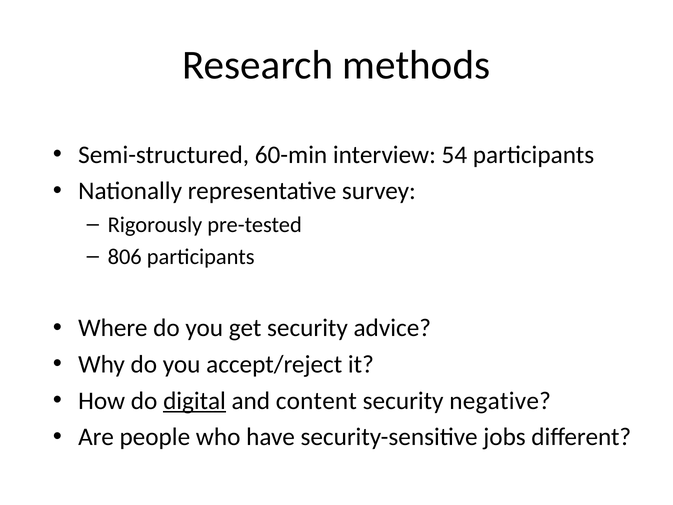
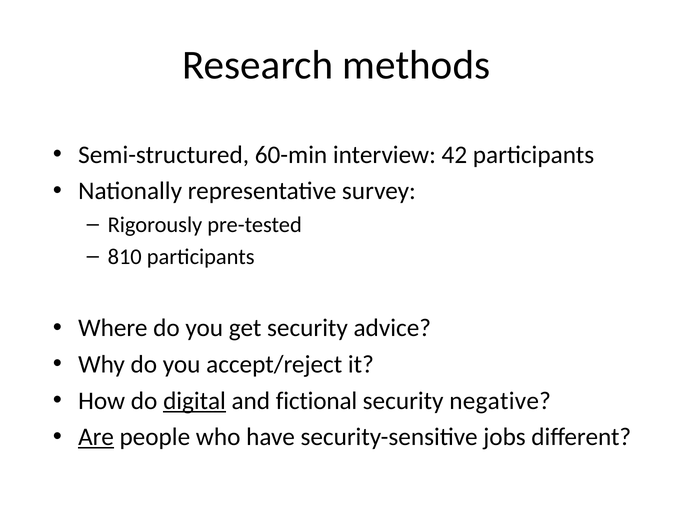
54: 54 -> 42
806: 806 -> 810
content: content -> fictional
Are underline: none -> present
